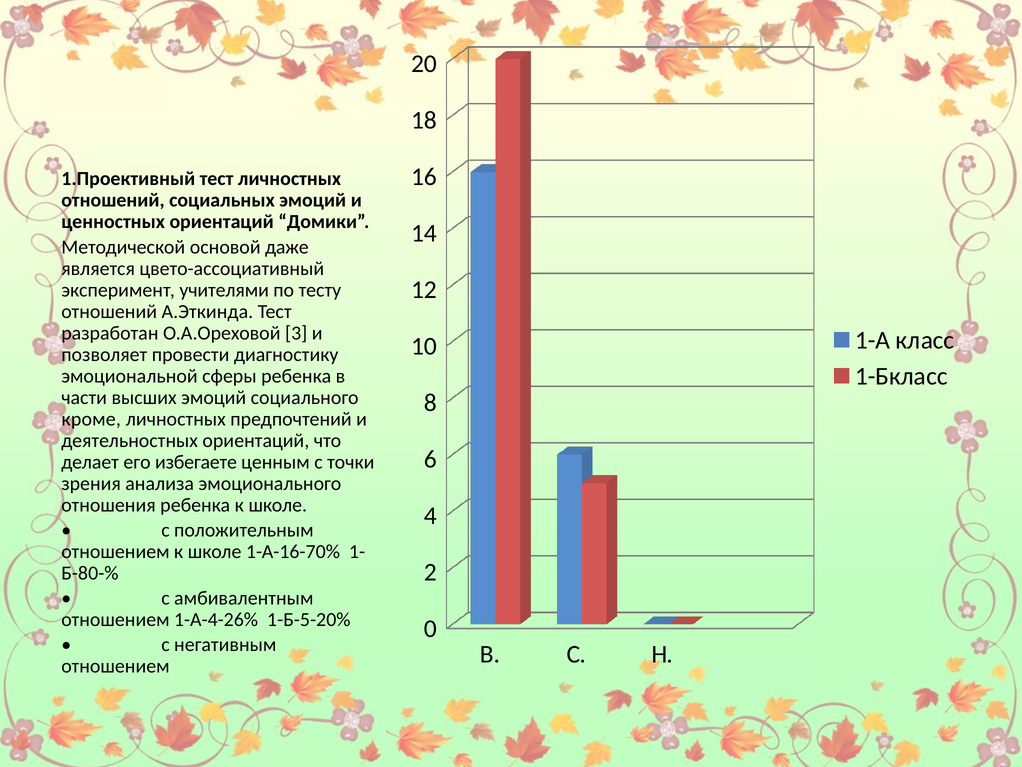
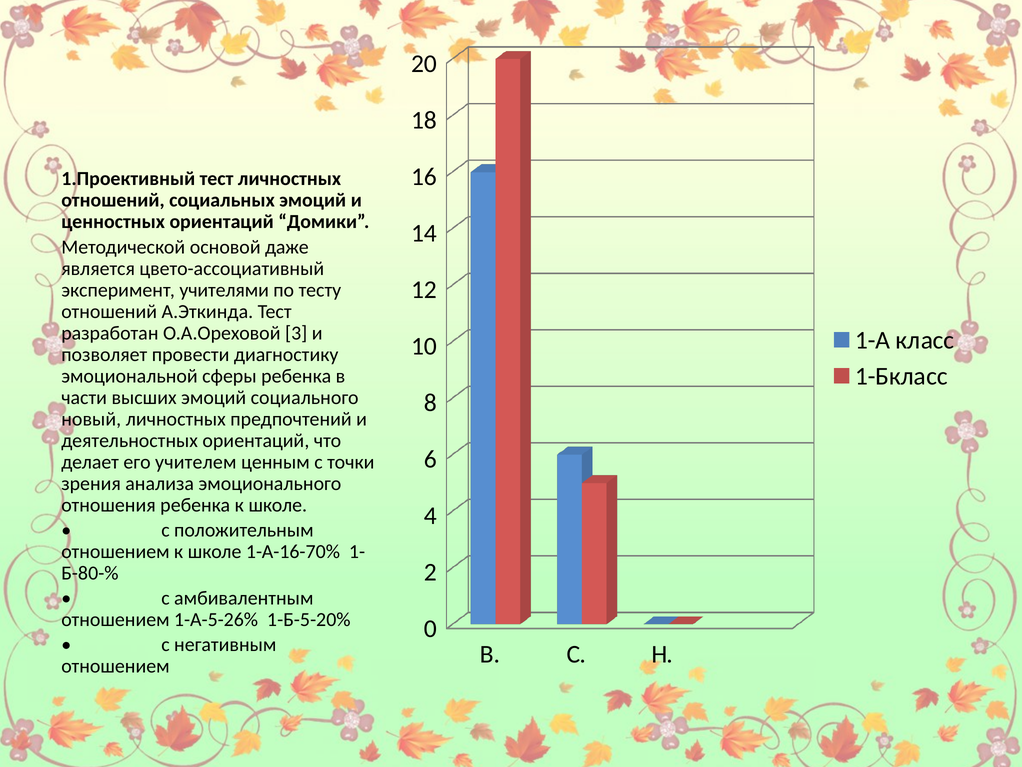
кроме: кроме -> новый
избегаете: избегаете -> учителем
1-А-4-26%: 1-А-4-26% -> 1-А-5-26%
